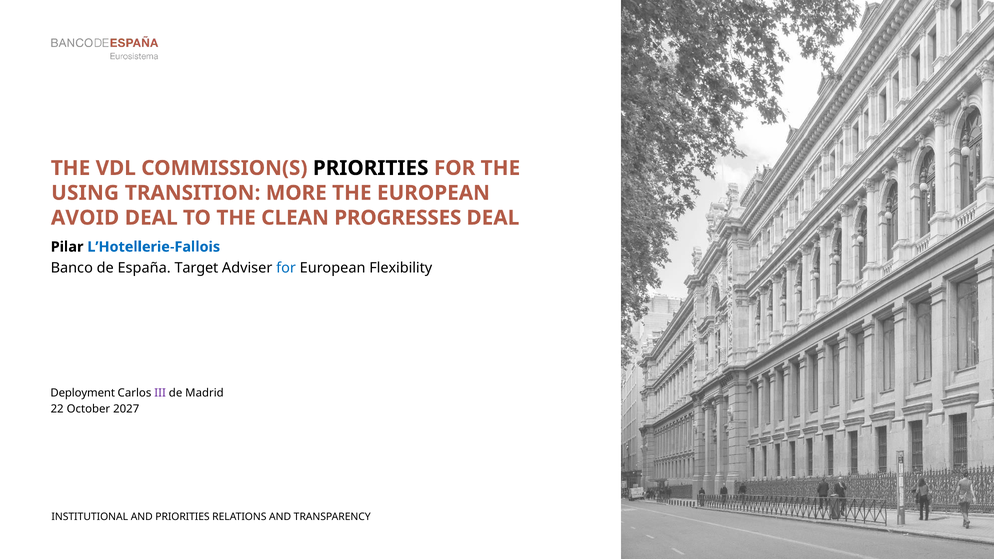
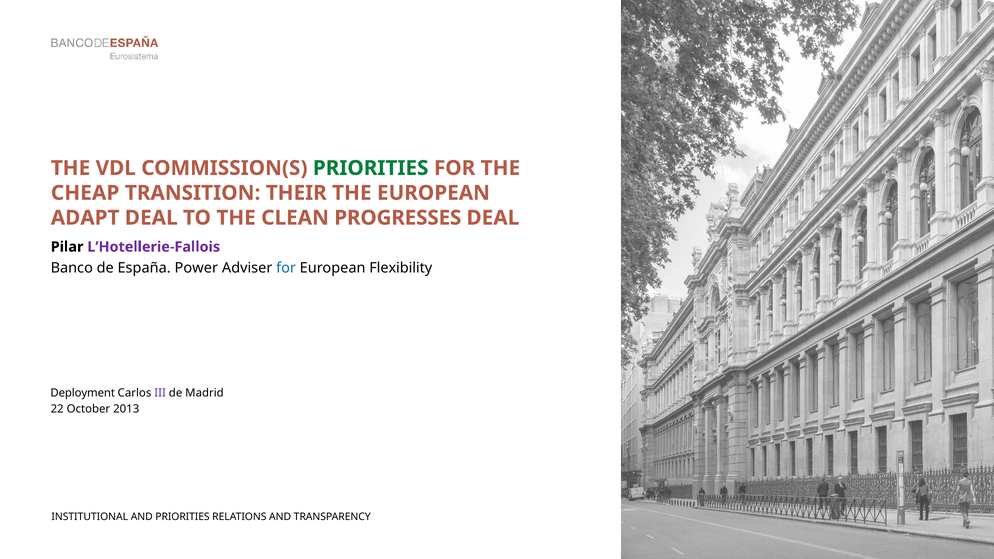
PRIORITIES at (371, 168) colour: black -> green
USING: USING -> CHEAP
MORE: MORE -> THEIR
AVOID: AVOID -> ADAPT
L’Hotellerie-Fallois colour: blue -> purple
Target: Target -> Power
2027: 2027 -> 2013
